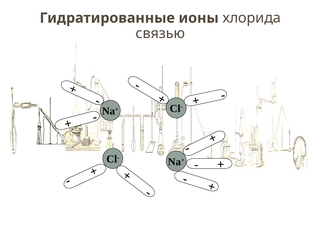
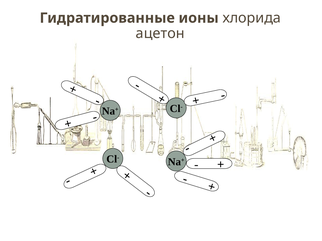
связью: связью -> ацетон
